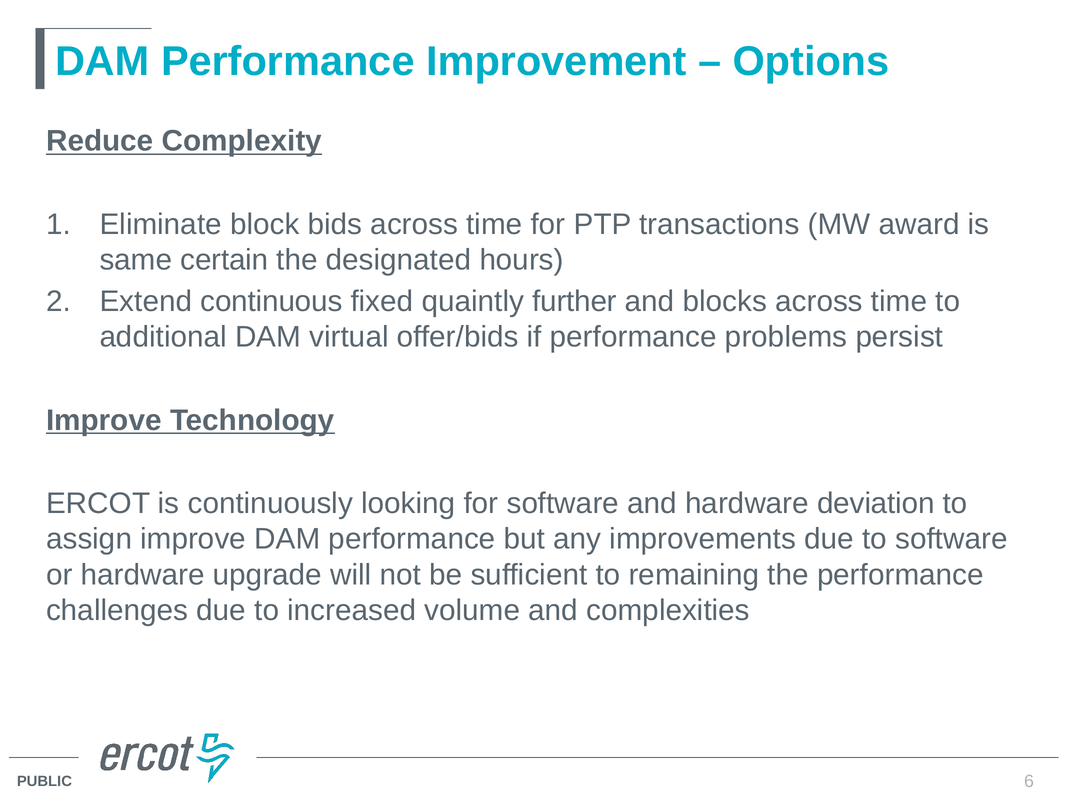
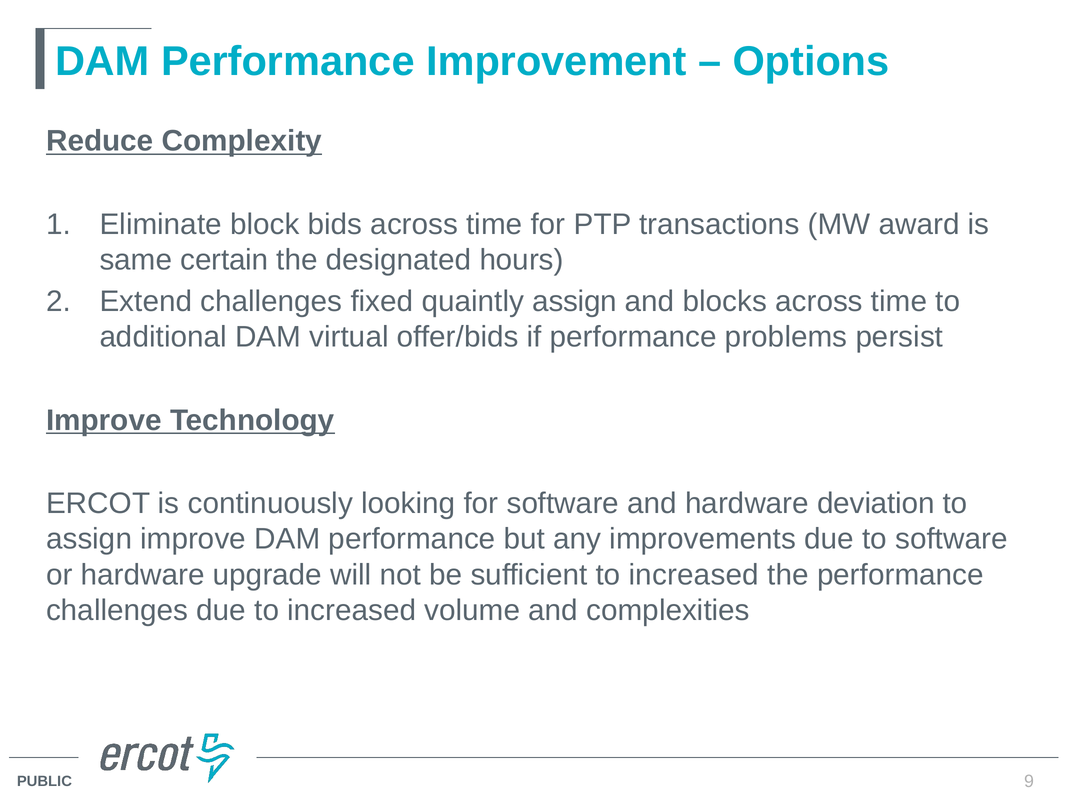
Extend continuous: continuous -> challenges
quaintly further: further -> assign
sufficient to remaining: remaining -> increased
6: 6 -> 9
